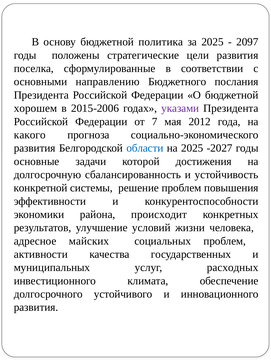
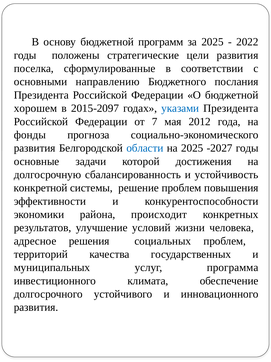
политика: политика -> программ
2097: 2097 -> 2022
2015-2006: 2015-2006 -> 2015-2097
указами colour: purple -> blue
какого: какого -> фонды
майских: майских -> решения
активности: активности -> территорий
расходных: расходных -> программа
